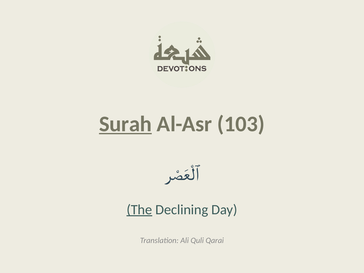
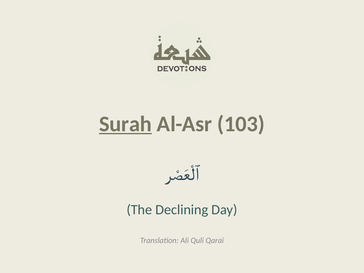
The underline: present -> none
